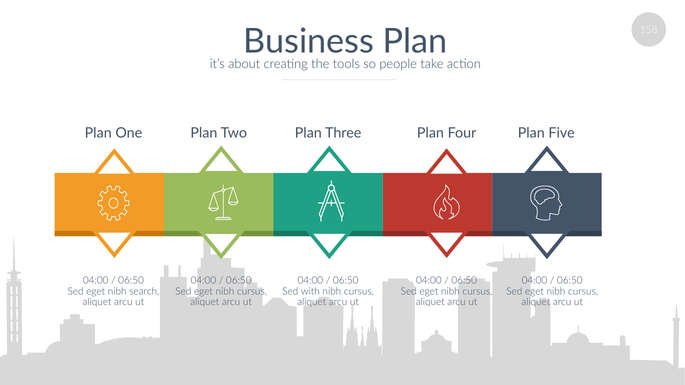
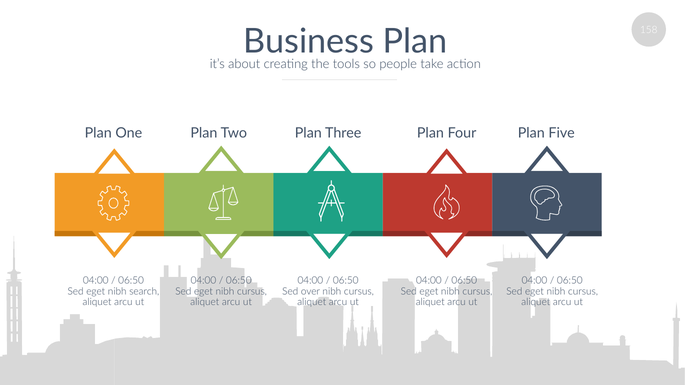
with: with -> over
